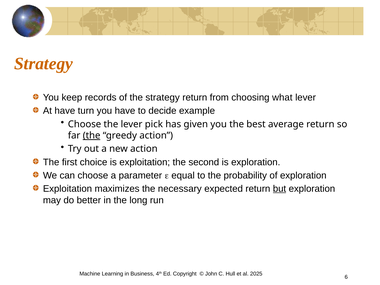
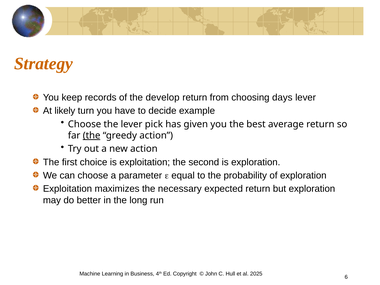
the strategy: strategy -> develop
what: what -> days
At have: have -> likely
but underline: present -> none
